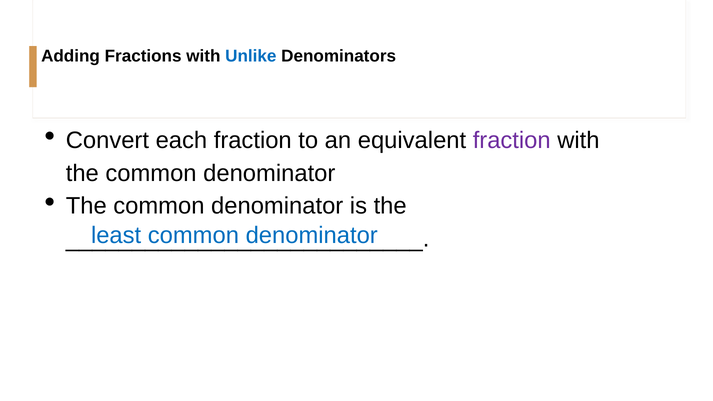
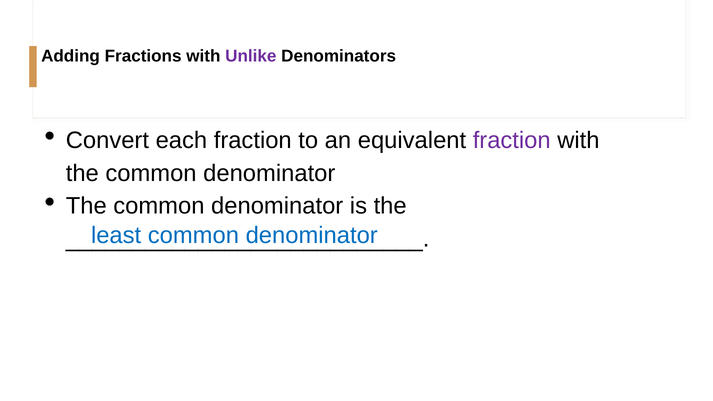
Unlike colour: blue -> purple
